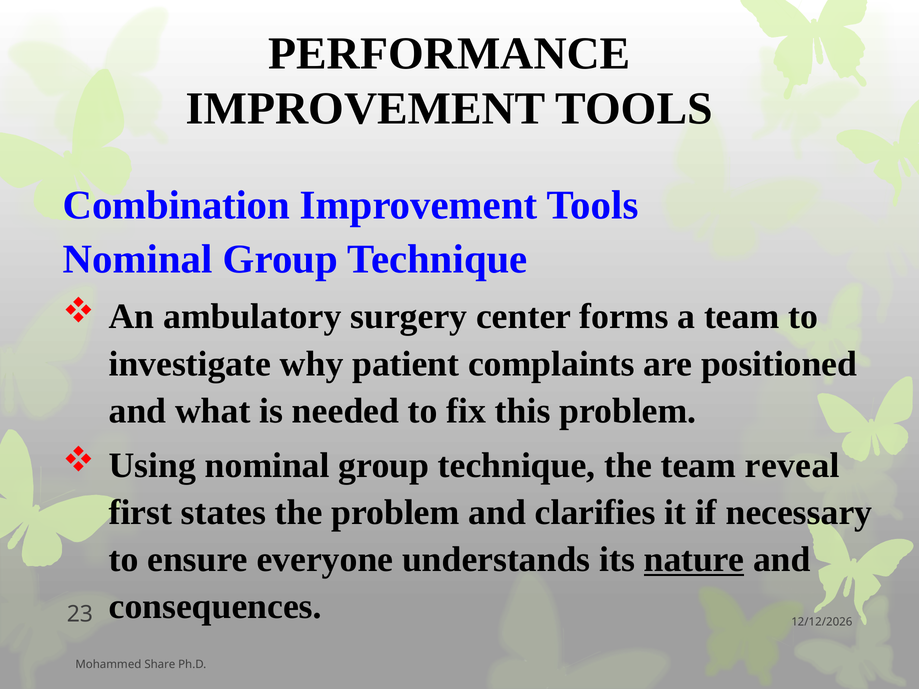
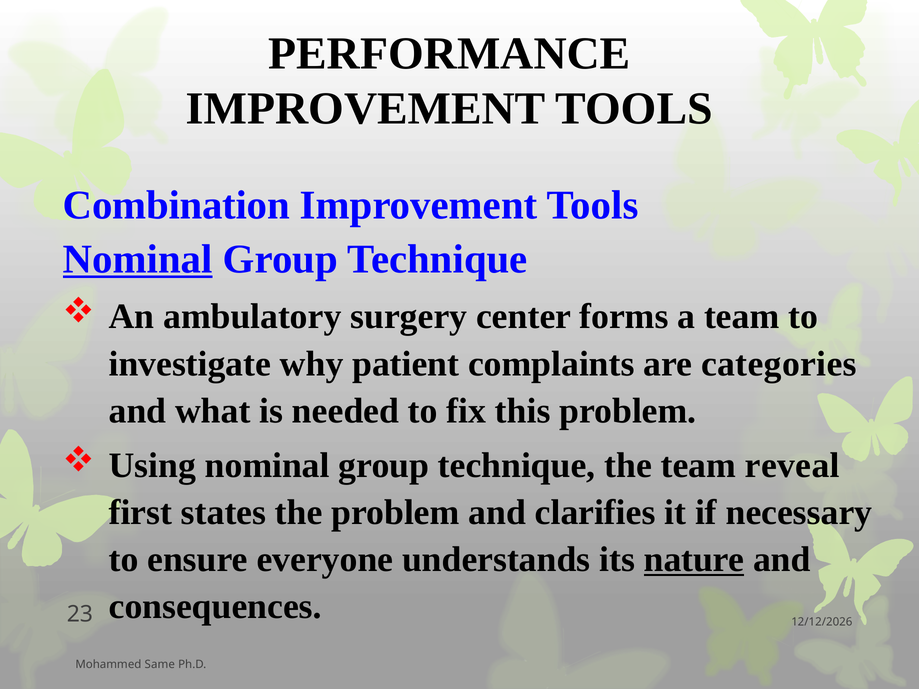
Nominal at (138, 259) underline: none -> present
positioned: positioned -> categories
Share: Share -> Same
